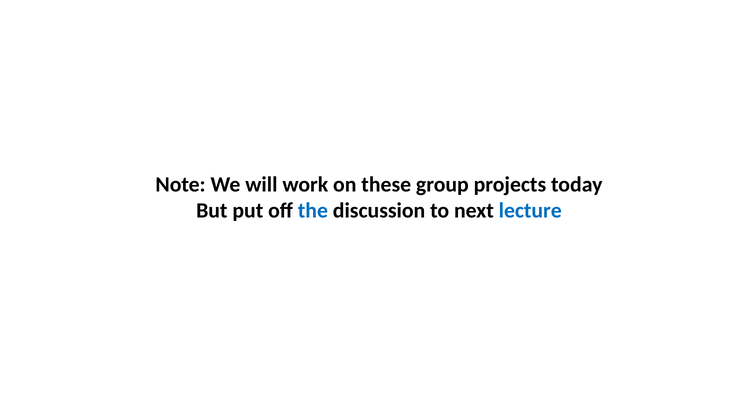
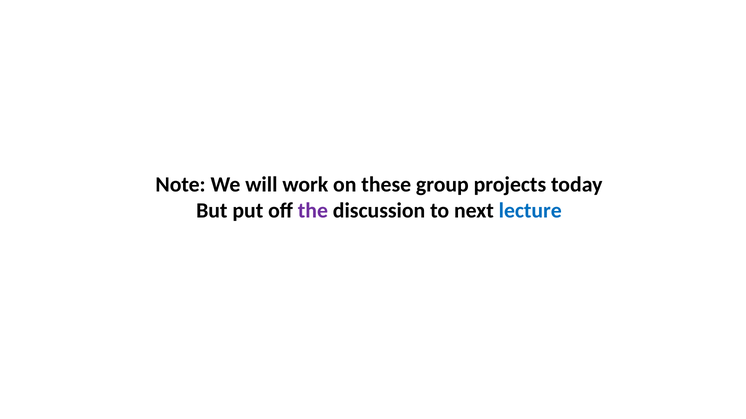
the colour: blue -> purple
